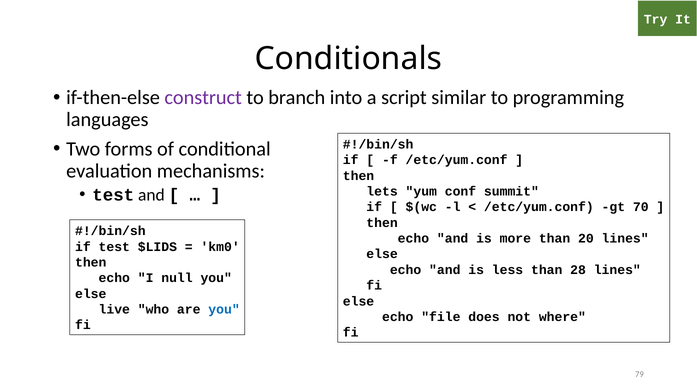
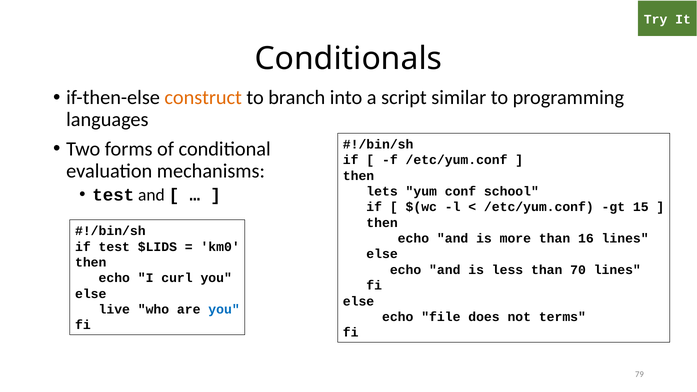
construct colour: purple -> orange
summit: summit -> school
70: 70 -> 15
20: 20 -> 16
28: 28 -> 70
null: null -> curl
where: where -> terms
